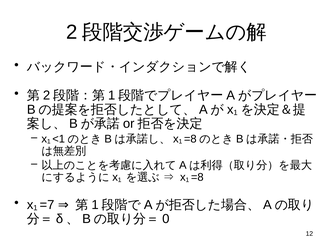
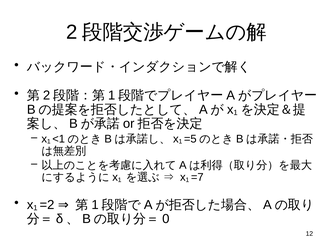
=8 at (190, 139): =8 -> =5
=8 at (197, 177): =8 -> =7
=7: =7 -> =2
